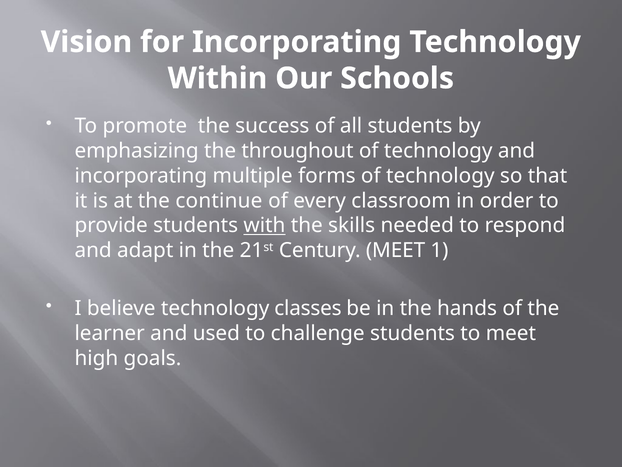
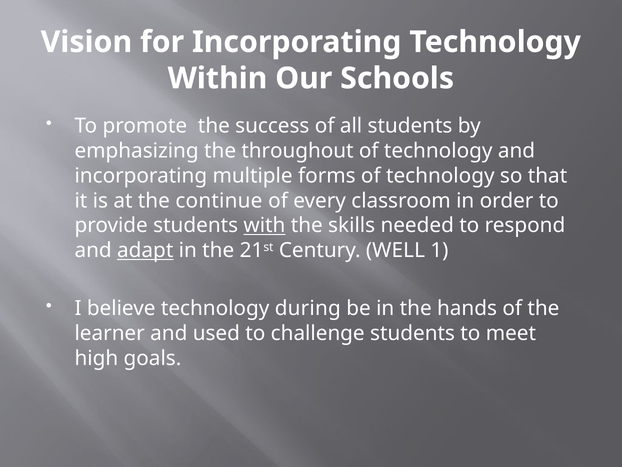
adapt underline: none -> present
Century MEET: MEET -> WELL
classes: classes -> during
